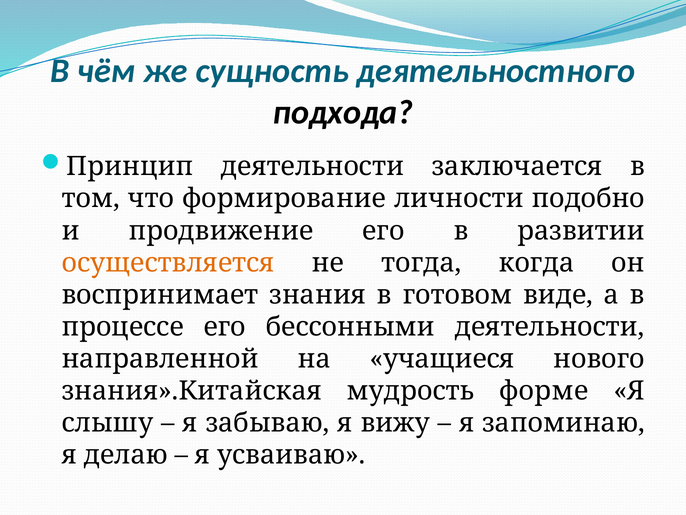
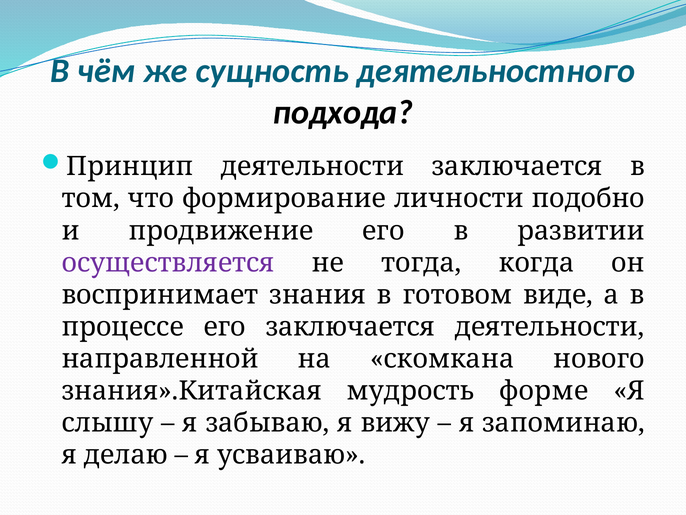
осуществляется colour: orange -> purple
его бессонными: бессонными -> заключается
учащиеся: учащиеся -> скомкана
